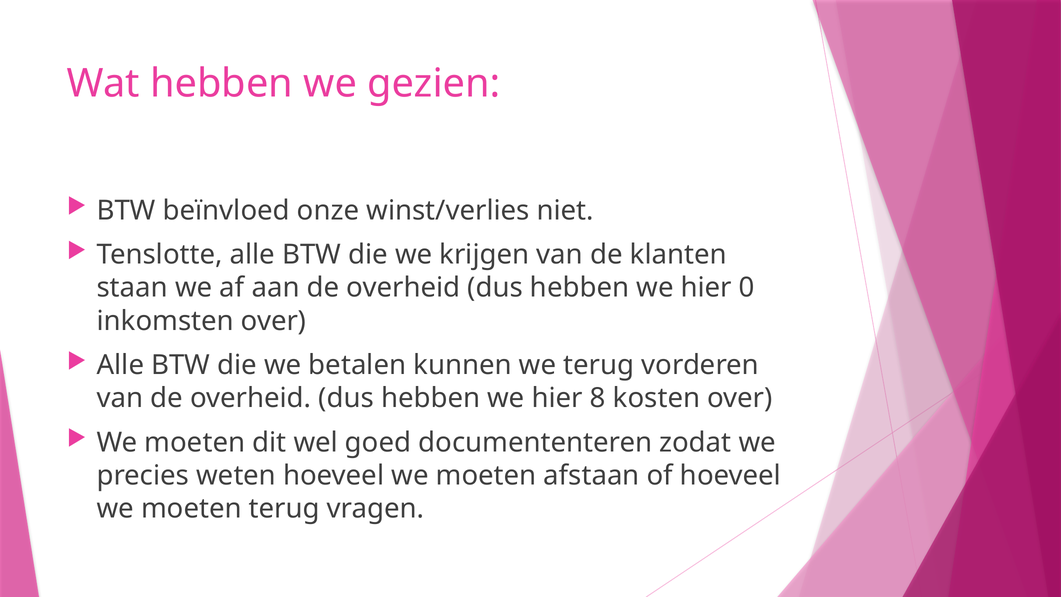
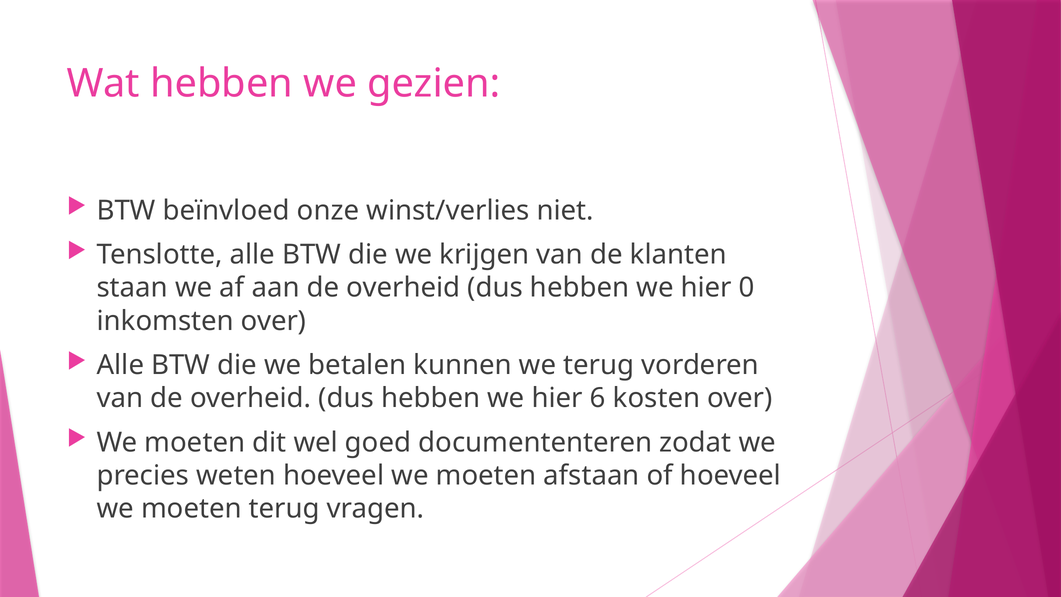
8: 8 -> 6
